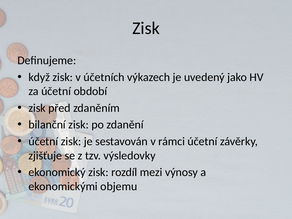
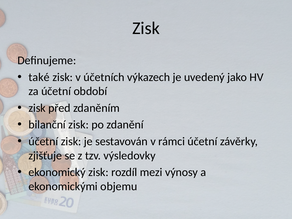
když: když -> také
